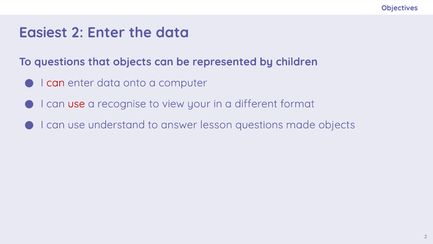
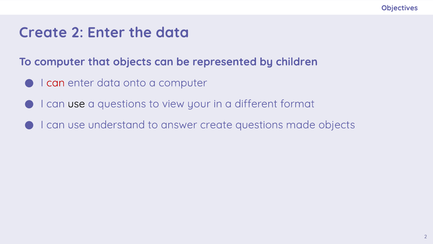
Easiest at (43, 32): Easiest -> Create
To questions: questions -> computer
use at (76, 104) colour: red -> black
a recognise: recognise -> questions
answer lesson: lesson -> create
